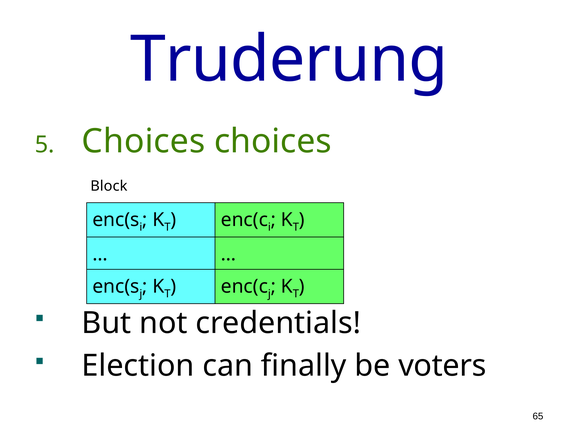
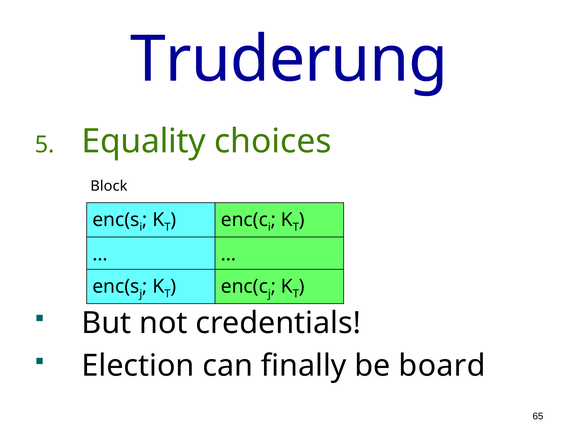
Choices at (143, 141): Choices -> Equality
voters: voters -> board
